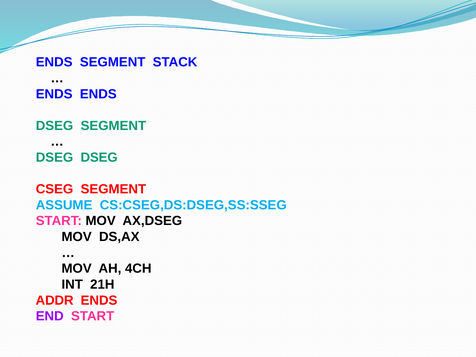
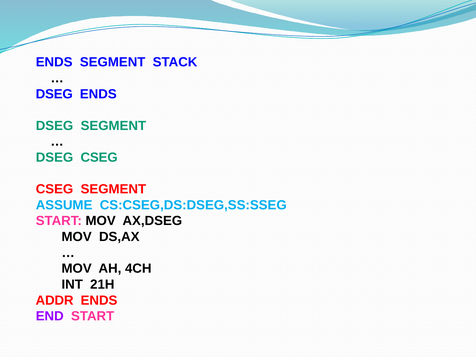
ENDS at (54, 94): ENDS -> DSEG
DSEG DSEG: DSEG -> CSEG
